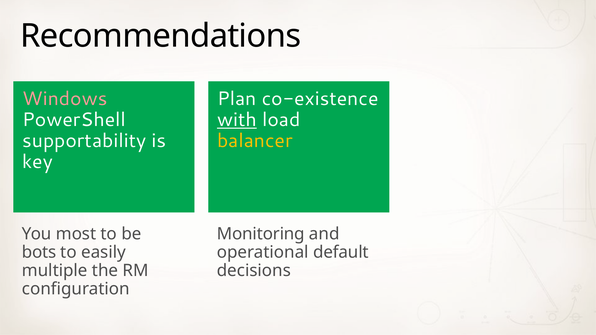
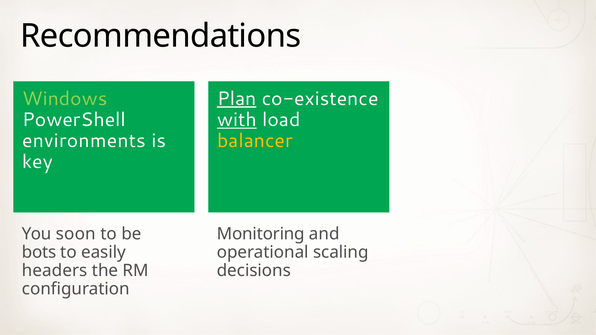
Windows colour: pink -> light green
Plan underline: none -> present
supportability: supportability -> environments
most: most -> soon
default: default -> scaling
multiple: multiple -> headers
